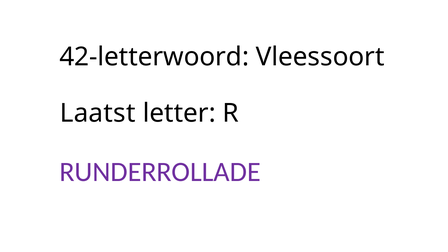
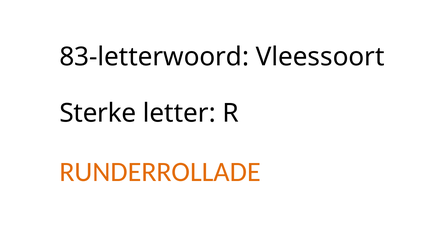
42-letterwoord: 42-letterwoord -> 83-letterwoord
Laatst: Laatst -> Sterke
RUNDERROLLADE colour: purple -> orange
